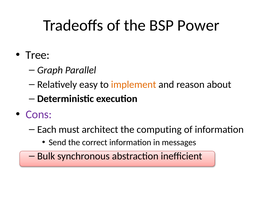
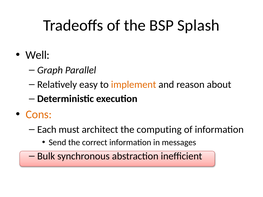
Power: Power -> Splash
Tree: Tree -> Well
Cons colour: purple -> orange
